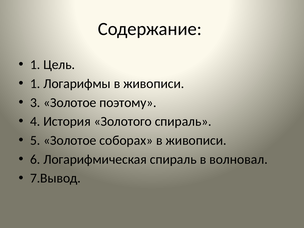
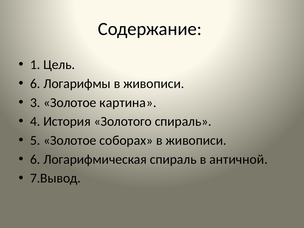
1 at (35, 84): 1 -> 6
поэтому: поэтому -> картина
волновал: волновал -> античной
